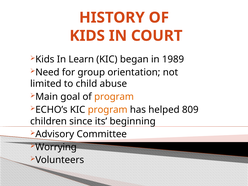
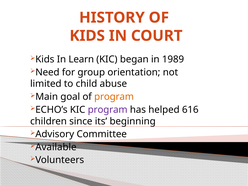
program at (108, 110) colour: orange -> purple
809: 809 -> 616
Worrying: Worrying -> Available
